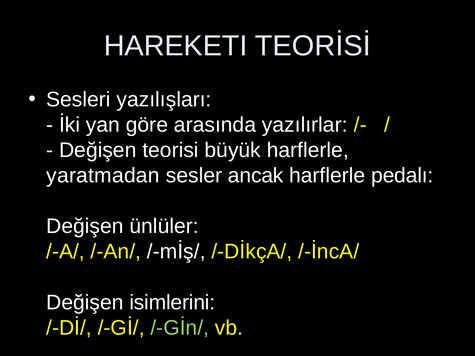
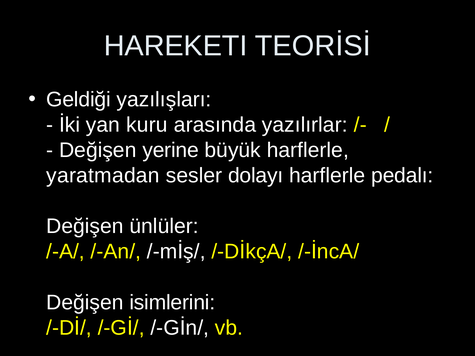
Sesleri: Sesleri -> Geldiği
göre: göre -> kuru
teorisi: teorisi -> yerine
ancak: ancak -> dolayı
/-Gİn/ colour: light green -> white
